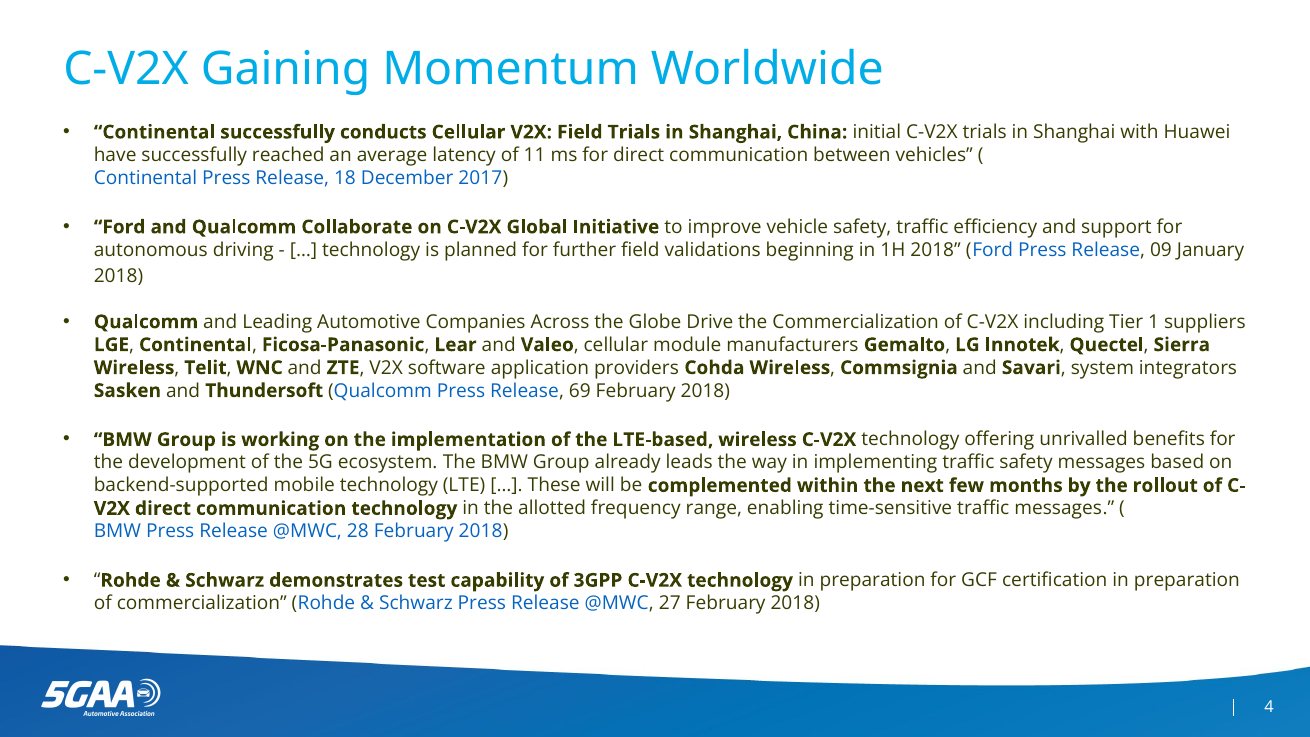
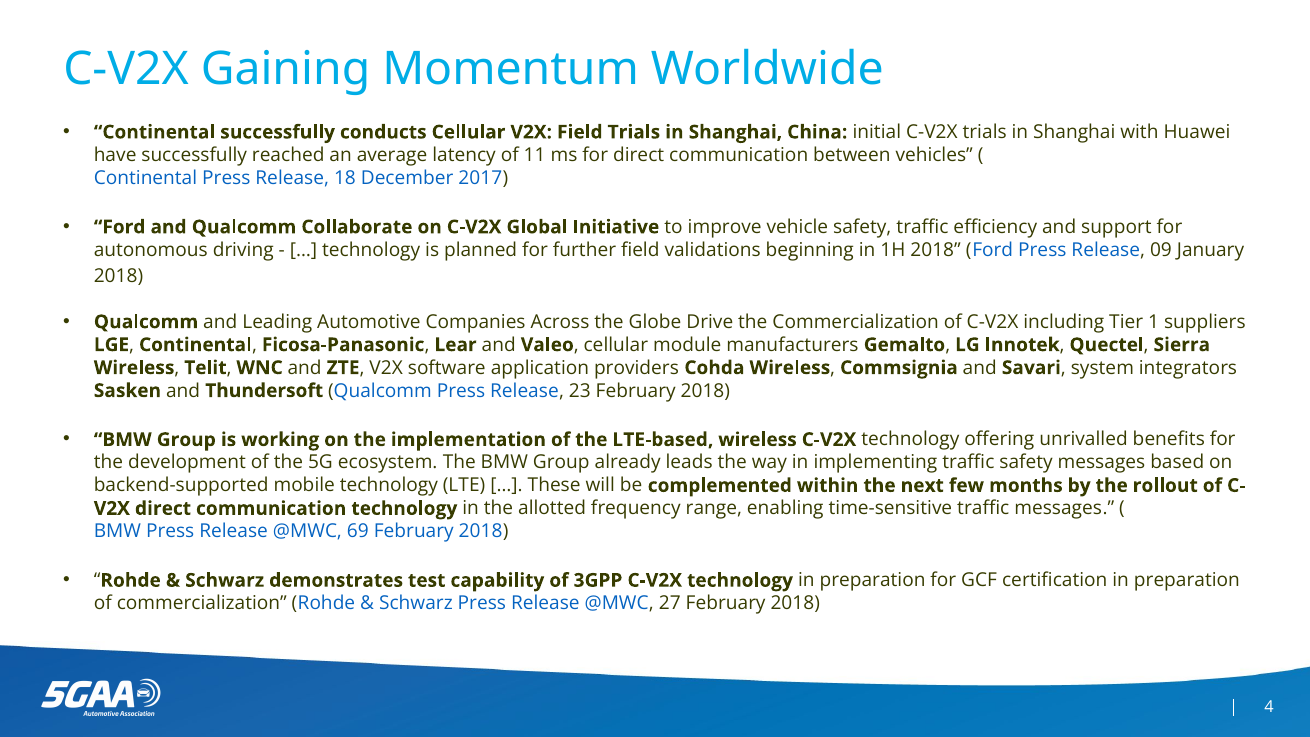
69: 69 -> 23
28: 28 -> 69
